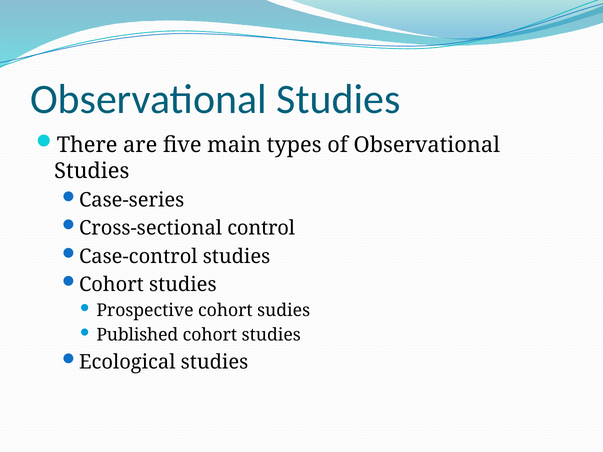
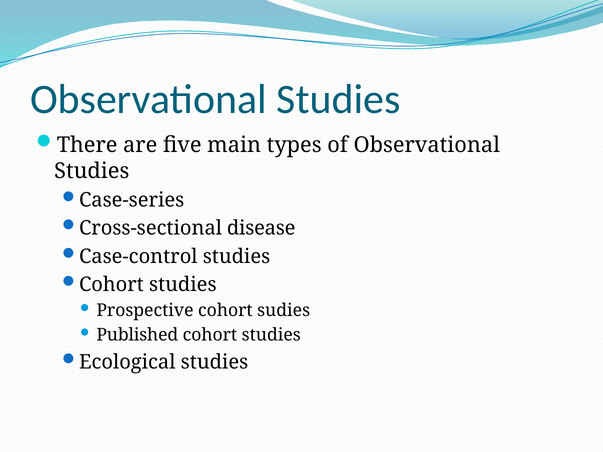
control: control -> disease
